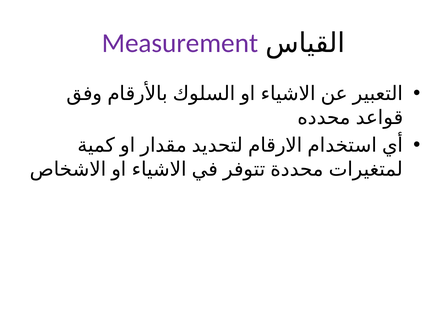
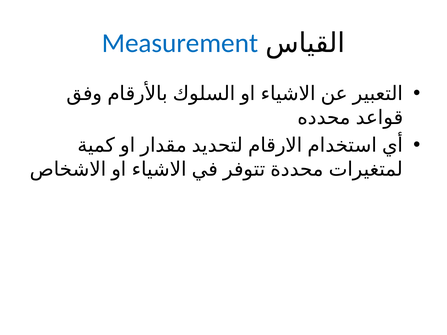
Measurement colour: purple -> blue
